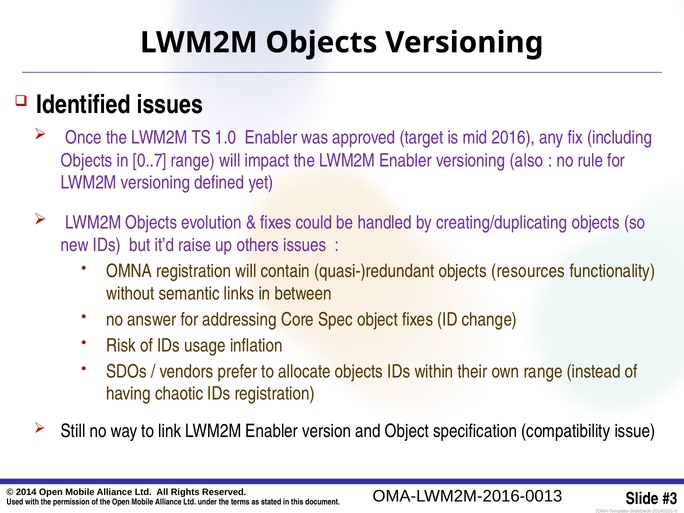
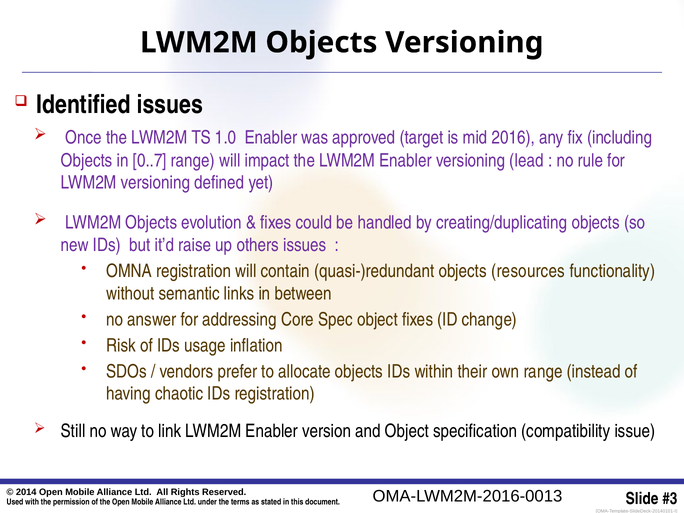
also: also -> lead
